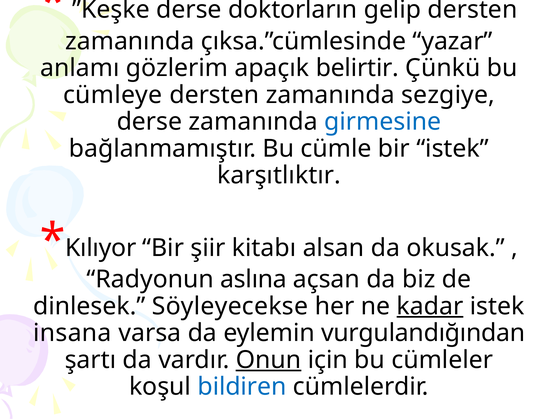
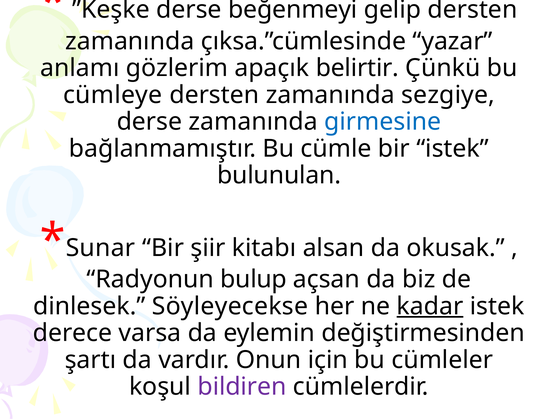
doktorların: doktorların -> beğenmeyi
karşıtlıktır: karşıtlıktır -> bulunulan
Kılıyor: Kılıyor -> Sunar
aslına: aslına -> bulup
insana: insana -> derece
vurgulandığından: vurgulandığından -> değiştirmesinden
Onun underline: present -> none
bildiren colour: blue -> purple
